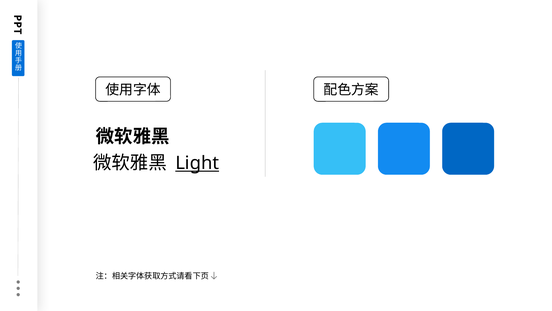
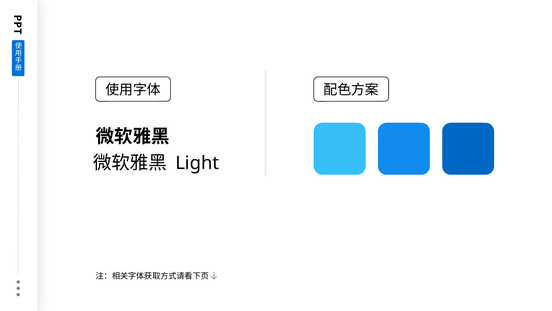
Light underline: present -> none
